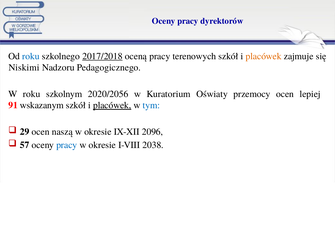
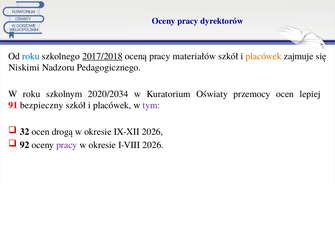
terenowych: terenowych -> materiałów
2020/2056: 2020/2056 -> 2020/2034
wskazanym: wskazanym -> bezpieczny
placówek at (112, 105) underline: present -> none
tym colour: blue -> purple
29: 29 -> 32
naszą: naszą -> drogą
IX-XII 2096: 2096 -> 2026
57: 57 -> 92
pracy at (67, 145) colour: blue -> purple
I-VIII 2038: 2038 -> 2026
